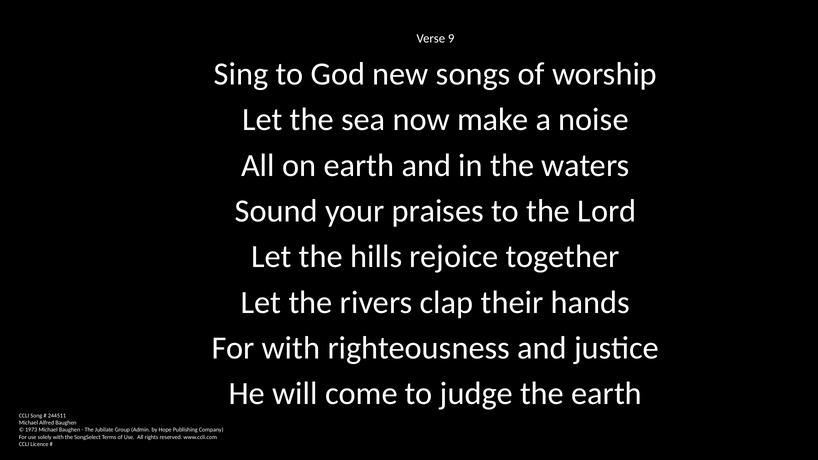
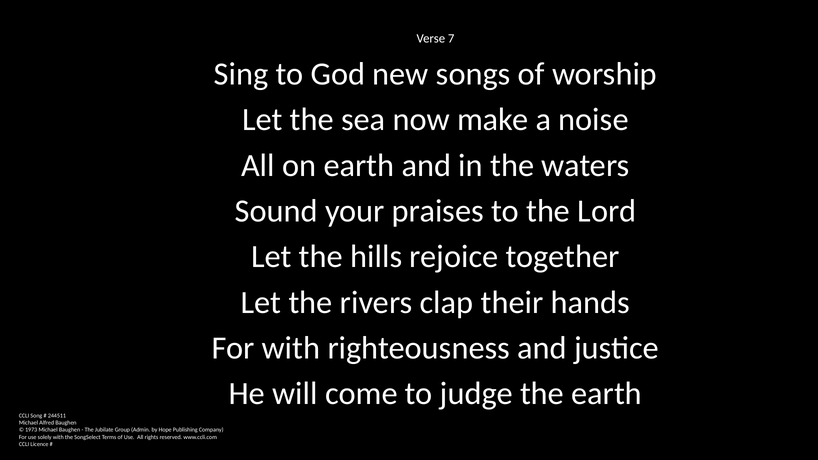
9: 9 -> 7
